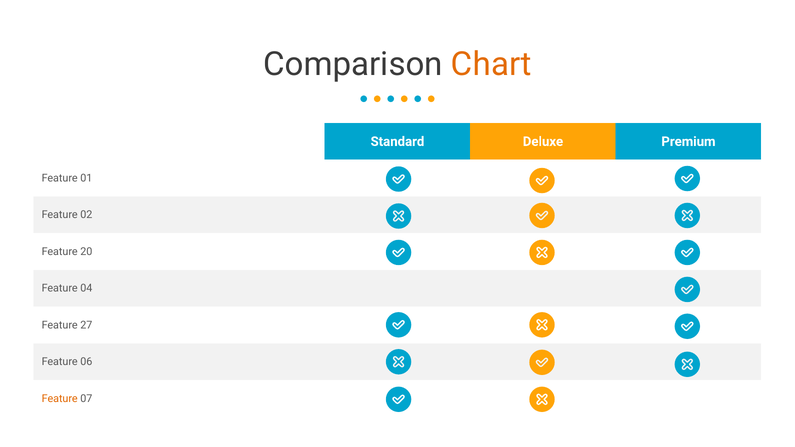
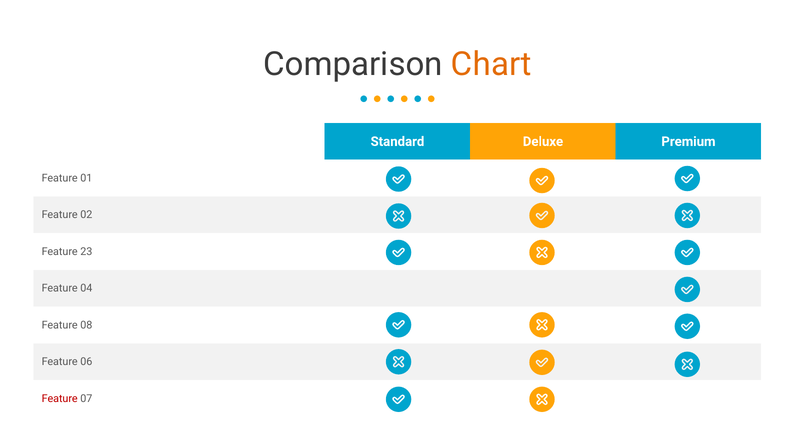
20: 20 -> 23
27: 27 -> 08
Feature at (60, 399) colour: orange -> red
